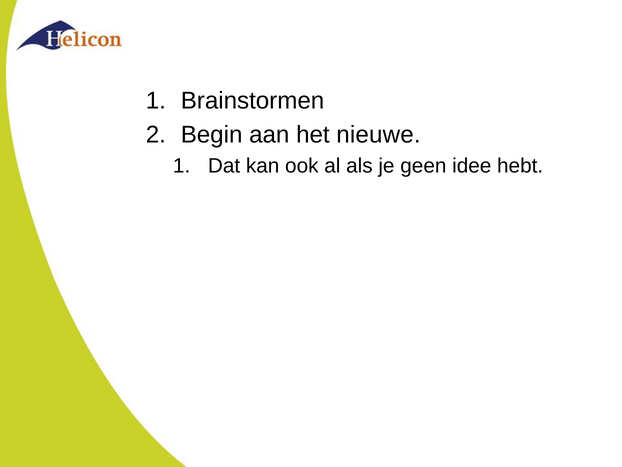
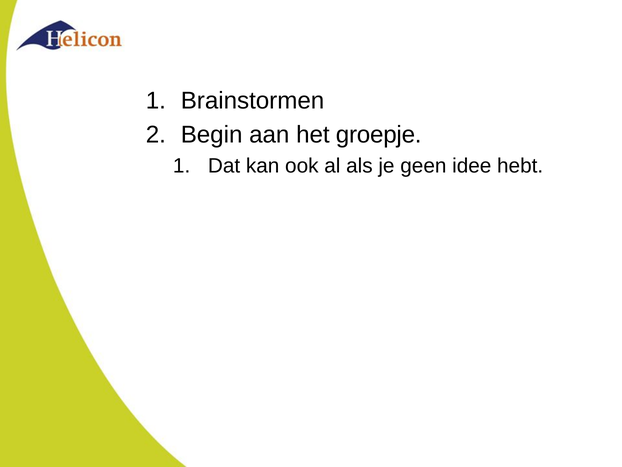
nieuwe: nieuwe -> groepje
